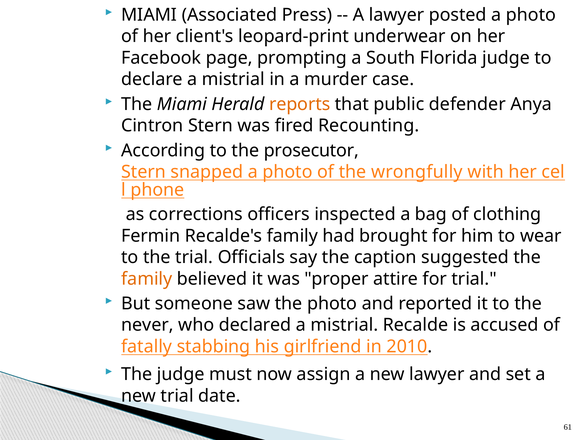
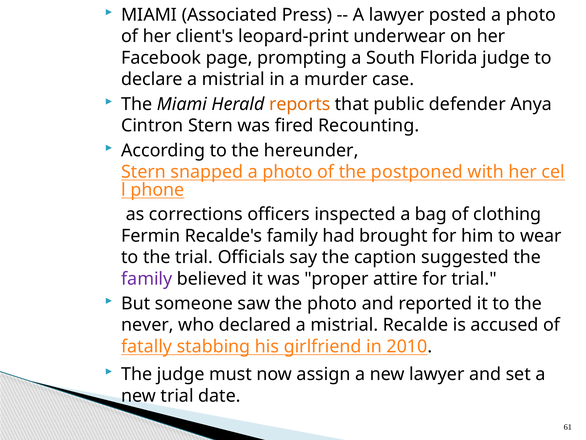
prosecutor: prosecutor -> hereunder
wrongfully: wrongfully -> postponed
family at (147, 278) colour: orange -> purple
